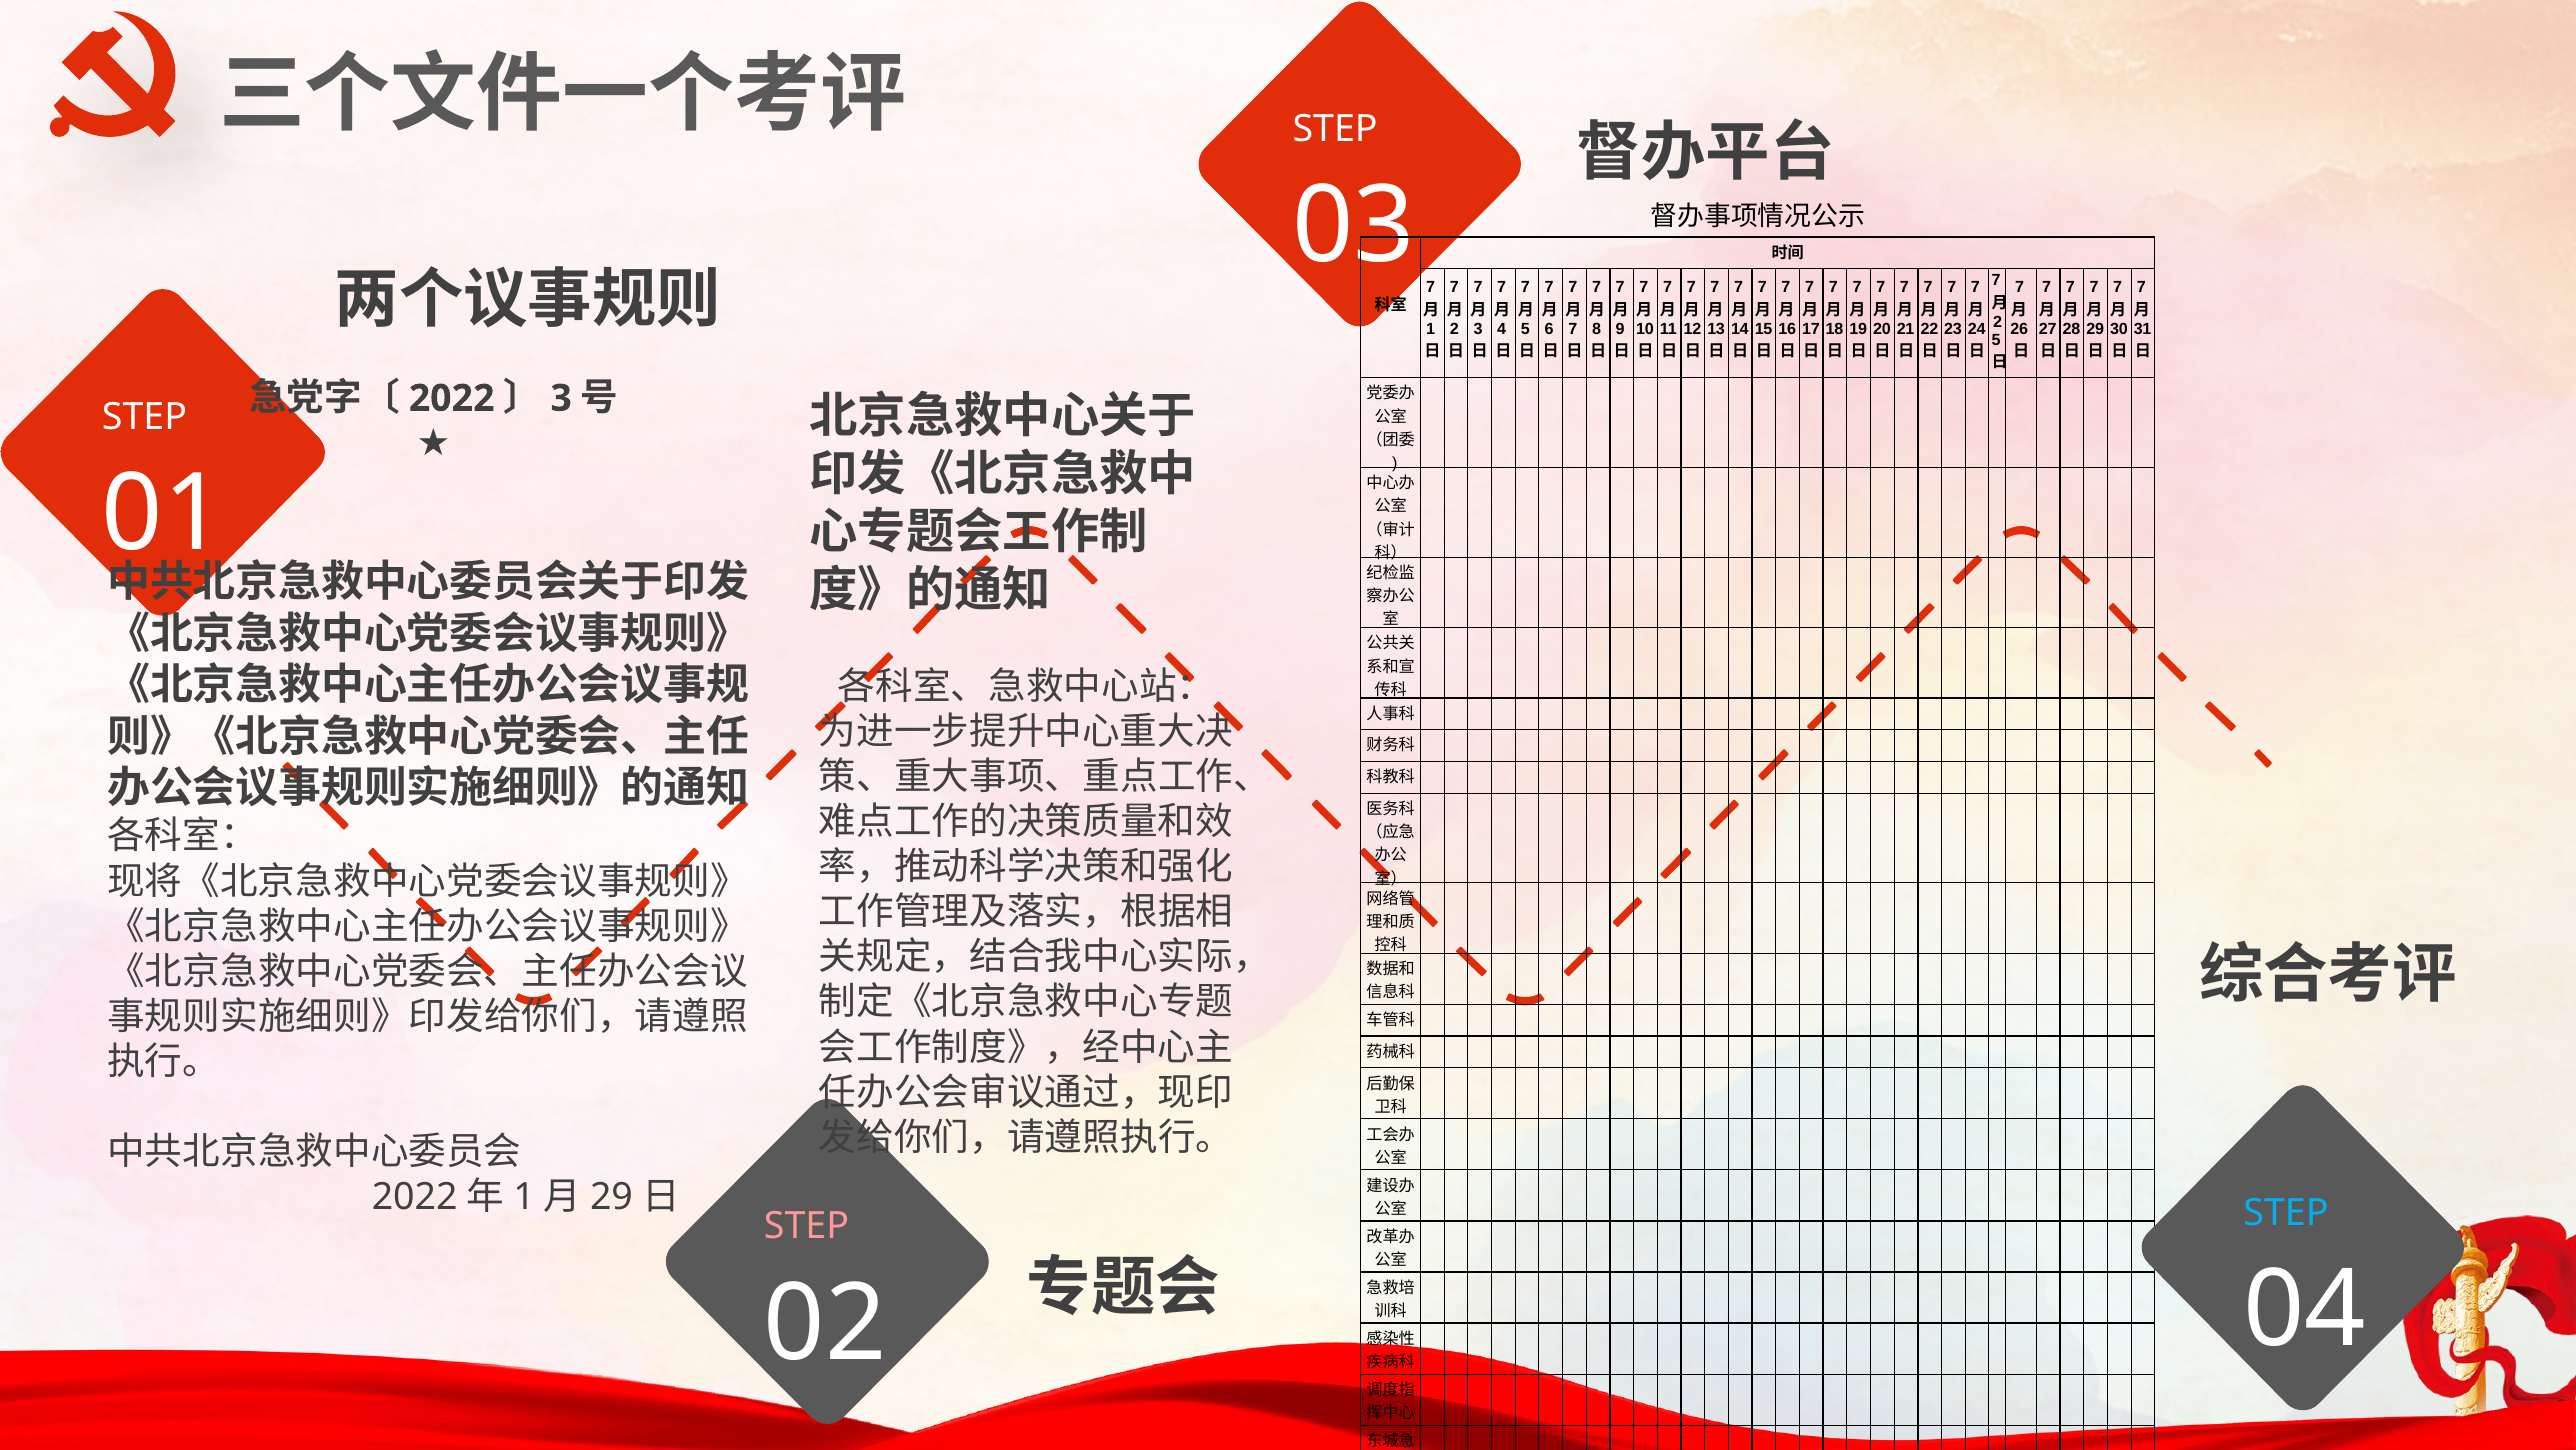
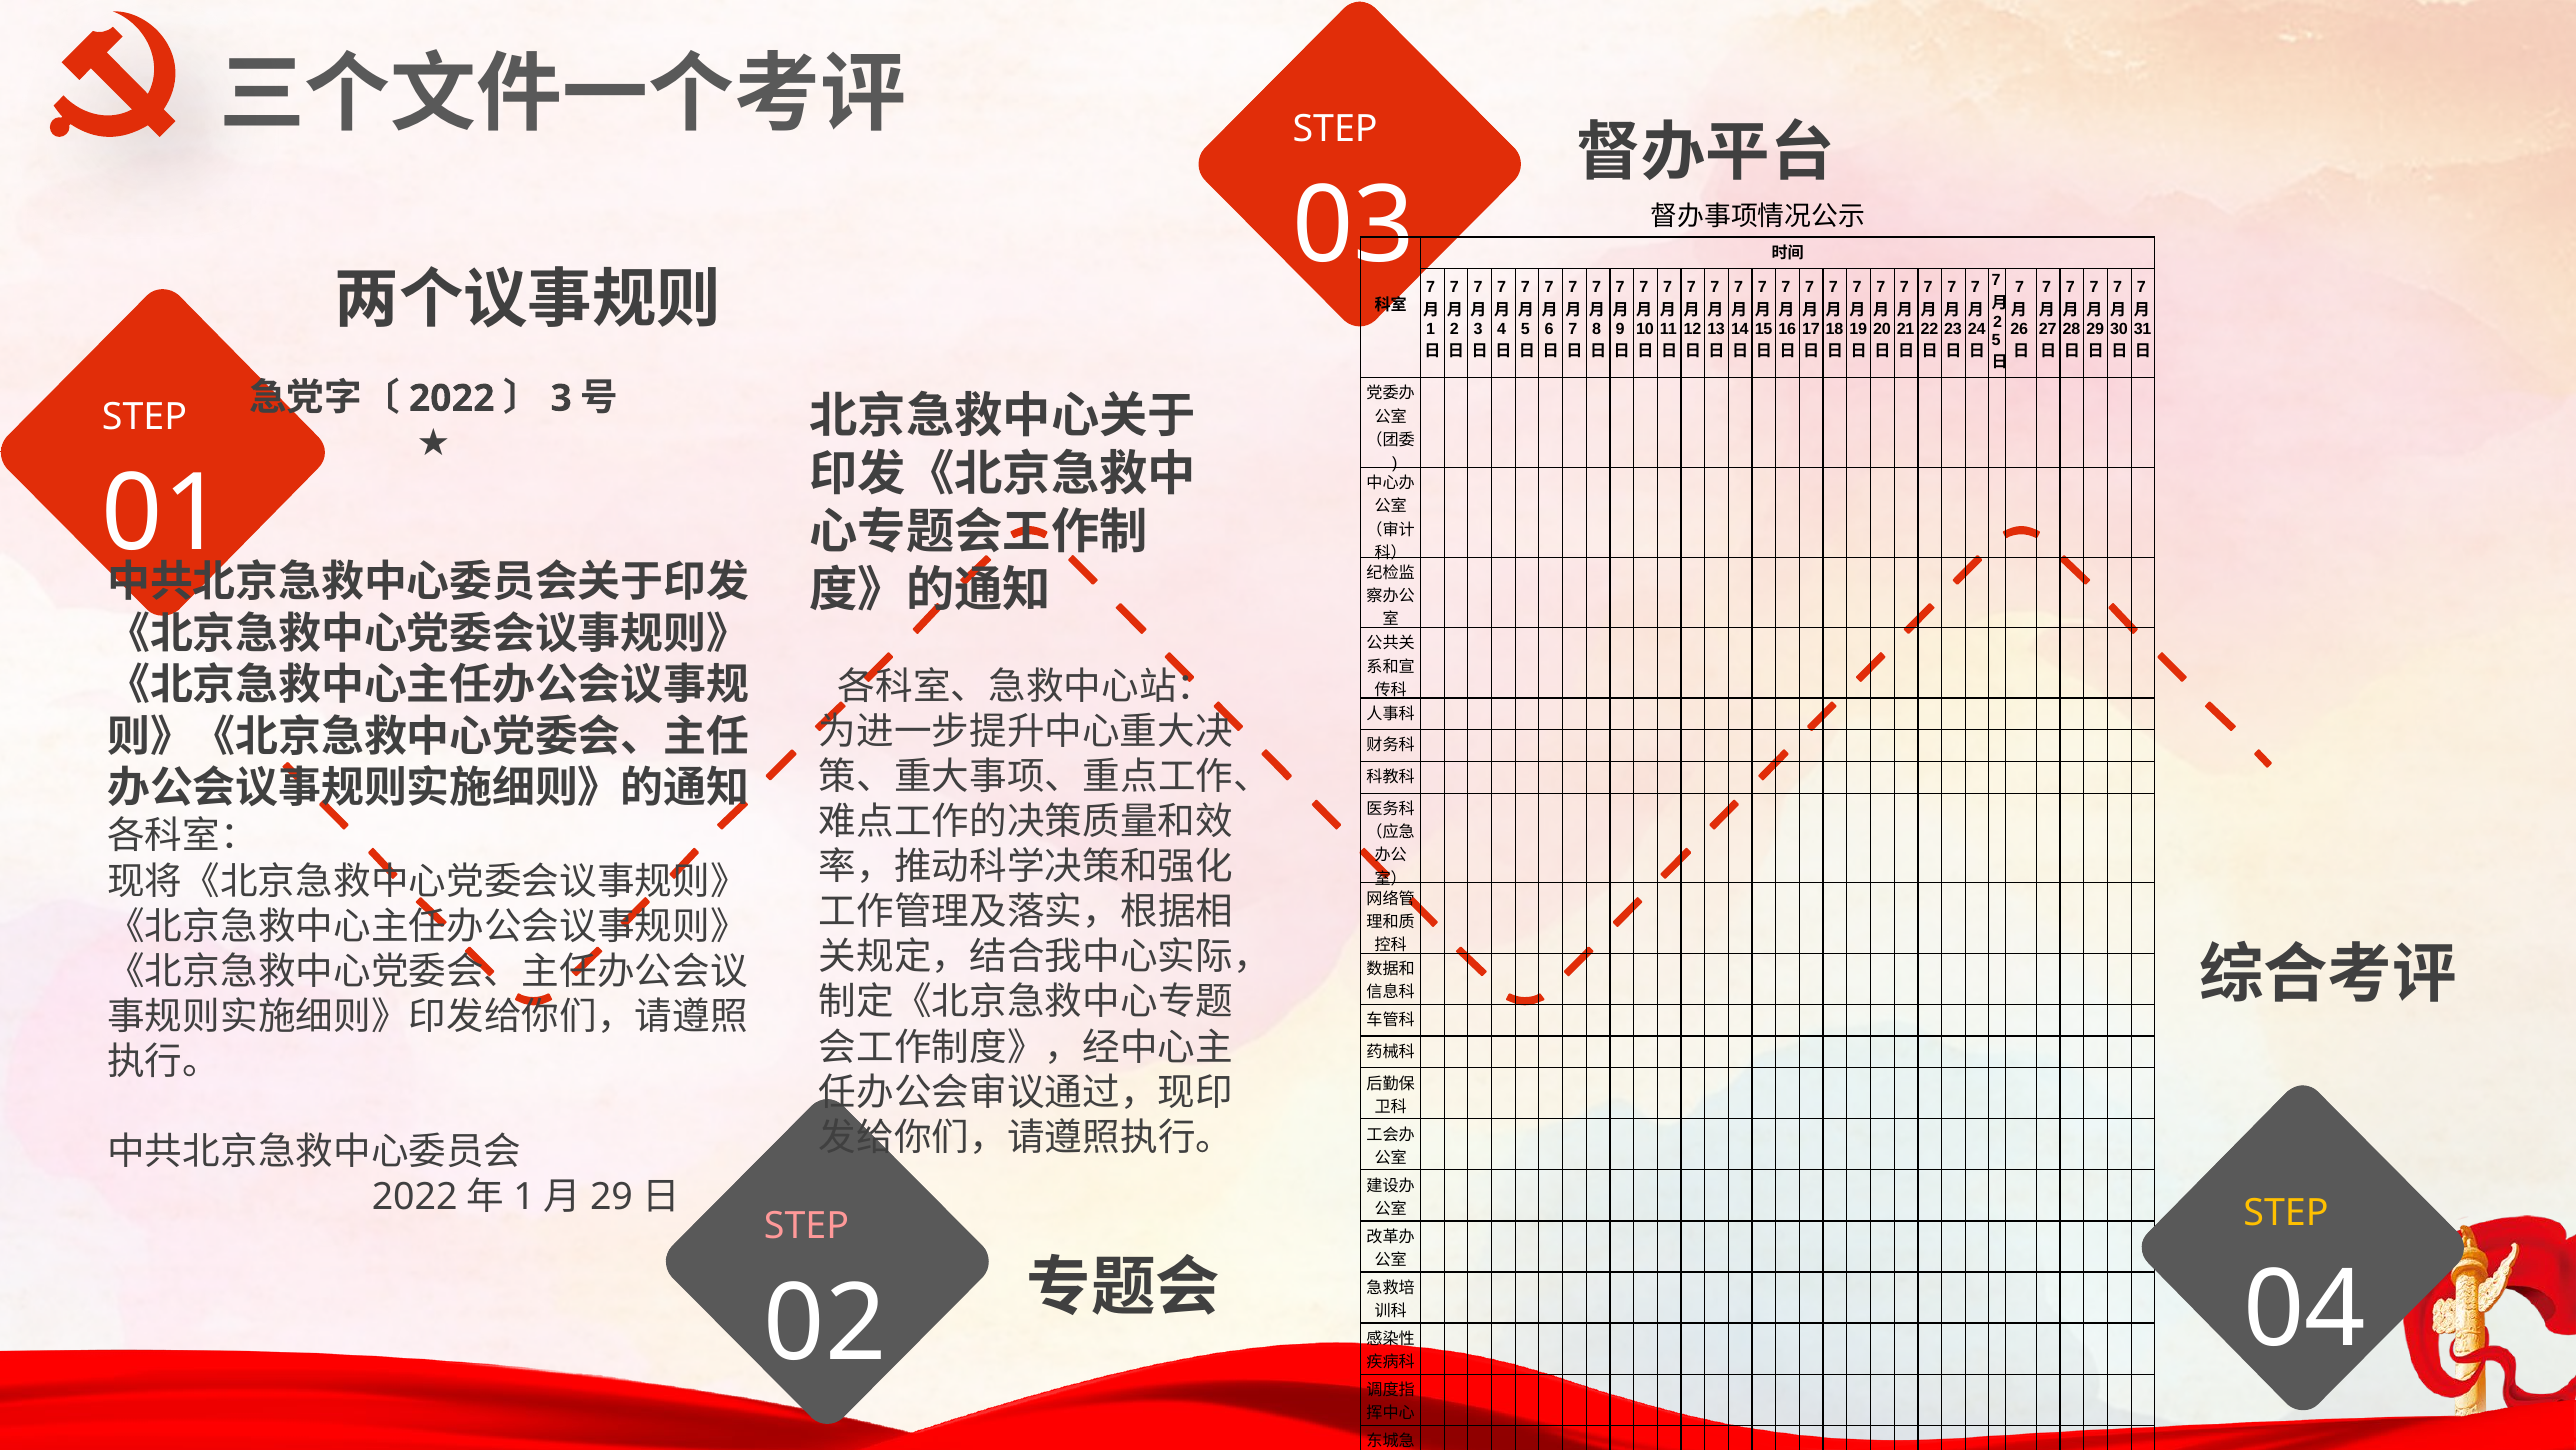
STEP at (2286, 1212) colour: light blue -> yellow
